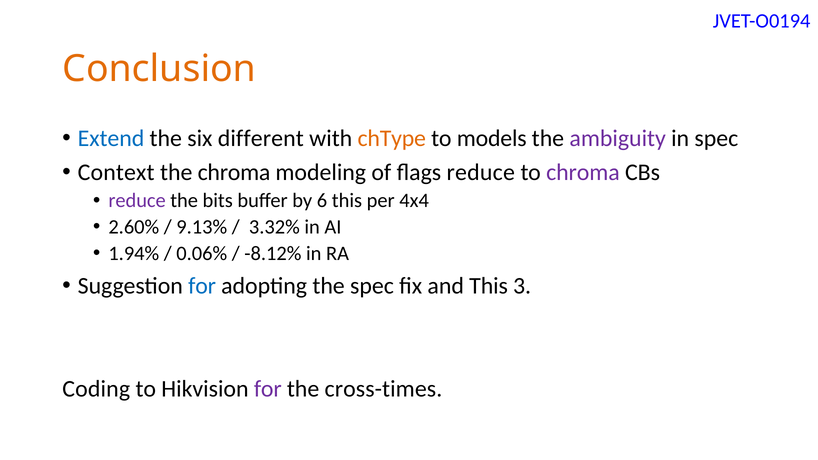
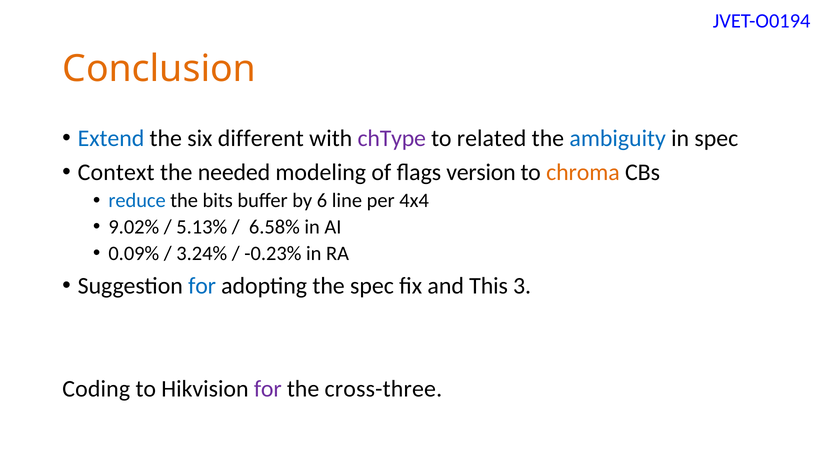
chType colour: orange -> purple
models: models -> related
ambiguity colour: purple -> blue
the chroma: chroma -> needed
flags reduce: reduce -> version
chroma at (583, 173) colour: purple -> orange
reduce at (137, 201) colour: purple -> blue
6 this: this -> line
2.60%: 2.60% -> 9.02%
9.13%: 9.13% -> 5.13%
3.32%: 3.32% -> 6.58%
1.94%: 1.94% -> 0.09%
0.06%: 0.06% -> 3.24%
-8.12%: -8.12% -> -0.23%
cross-times: cross-times -> cross-three
